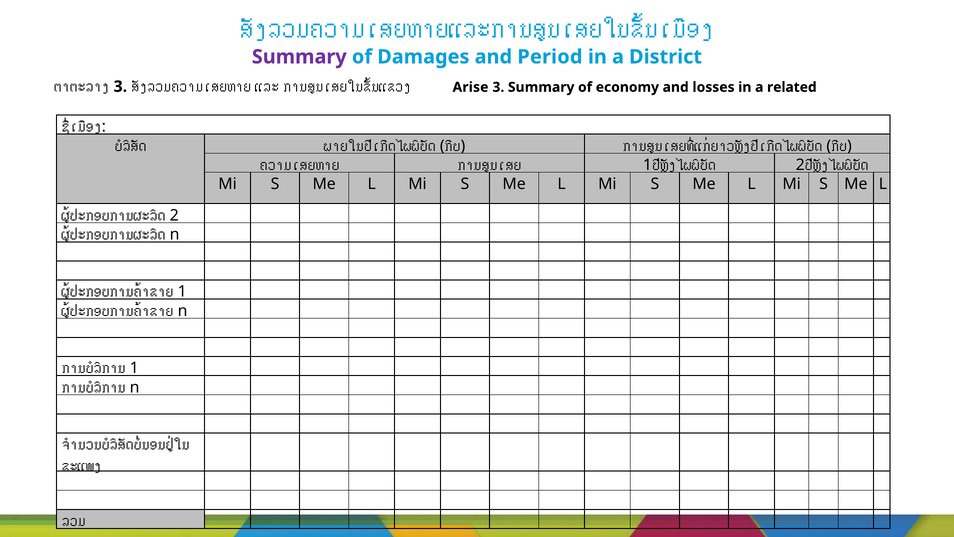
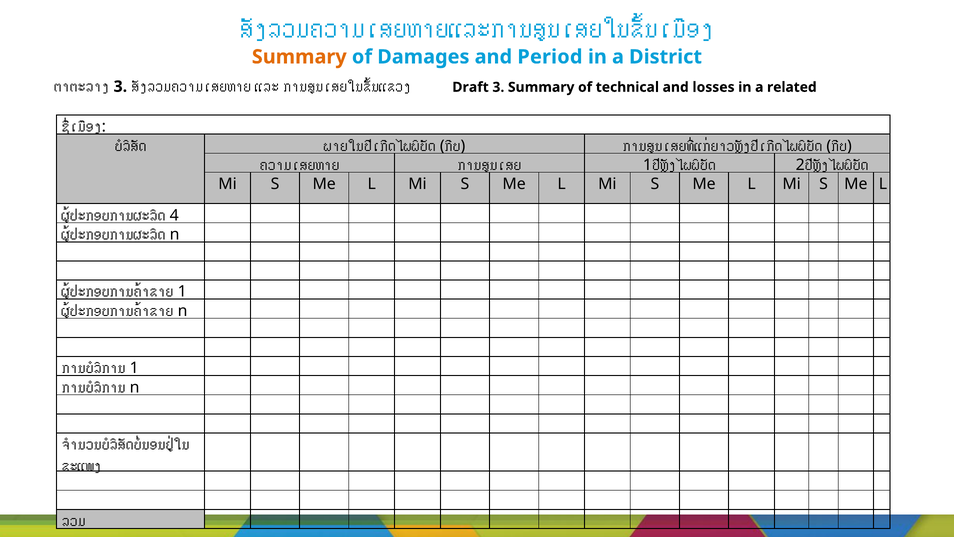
Summary at (299, 57) colour: purple -> orange
Arise: Arise -> Draft
economy: economy -> technical
2 at (174, 215): 2 -> 4
